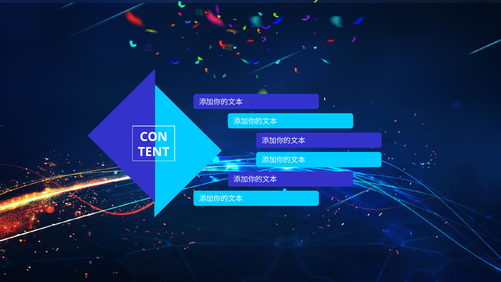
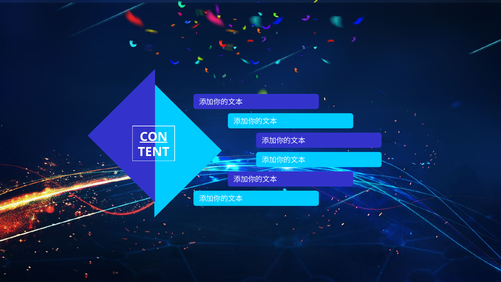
CON underline: none -> present
